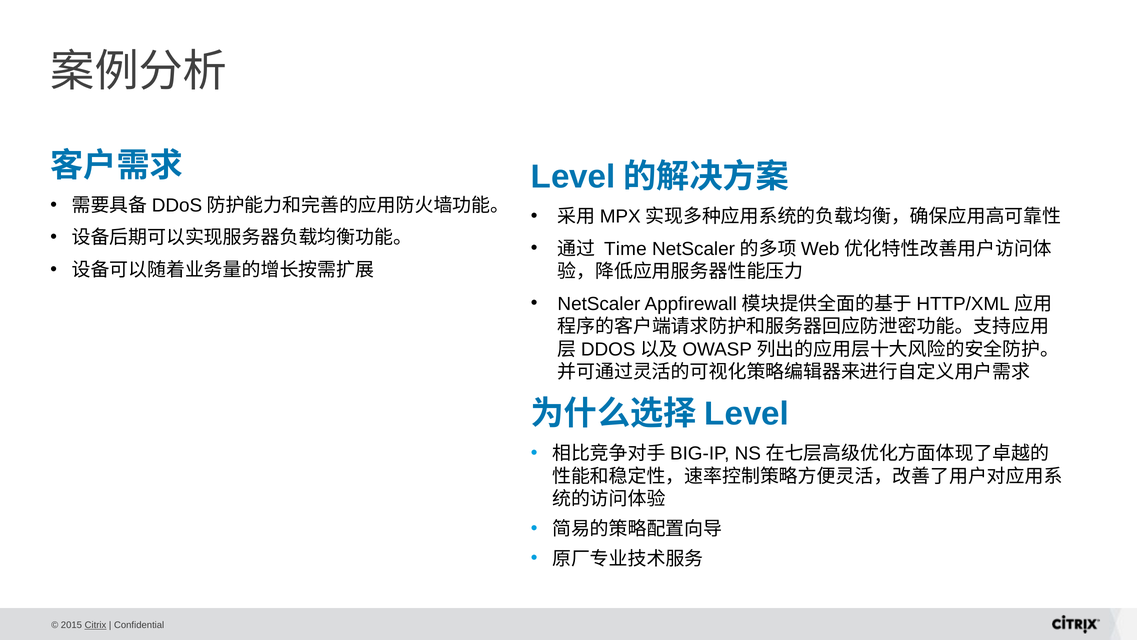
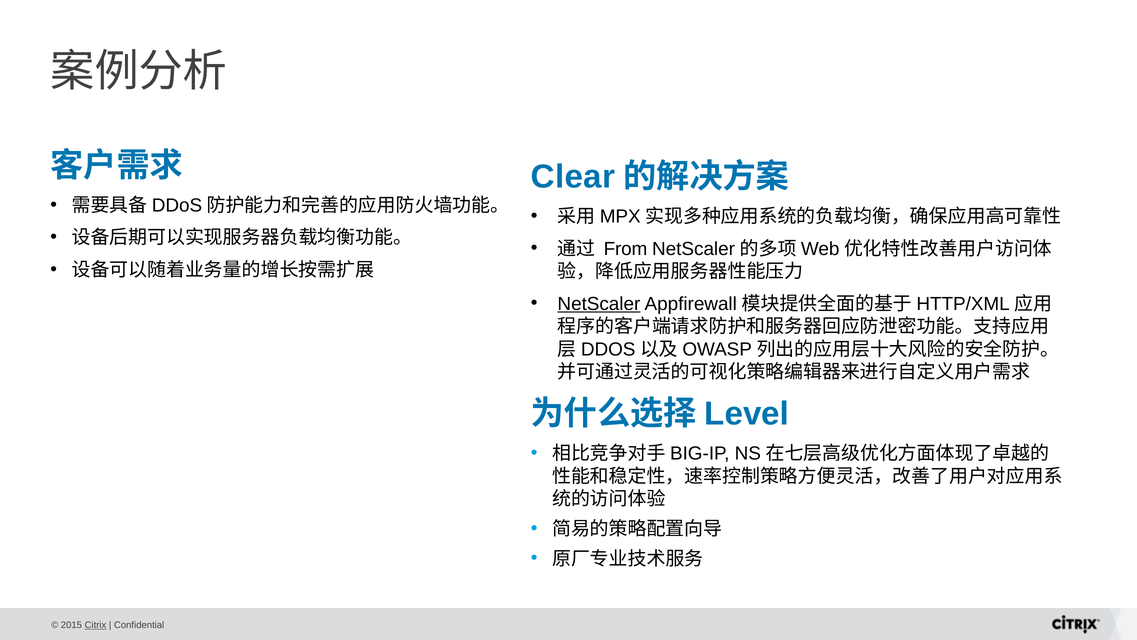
Level at (573, 177): Level -> Clear
Time: Time -> From
NetScaler underline: none -> present
